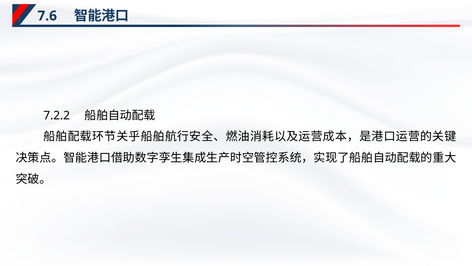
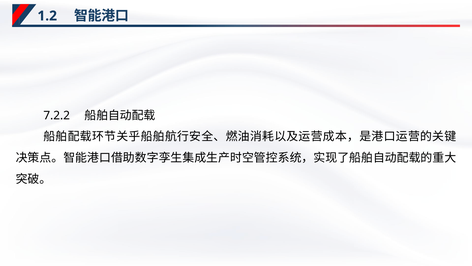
7.6: 7.6 -> 1.2
